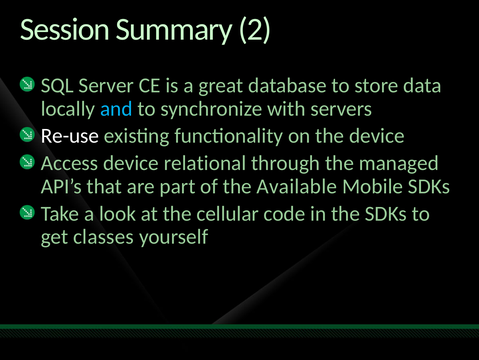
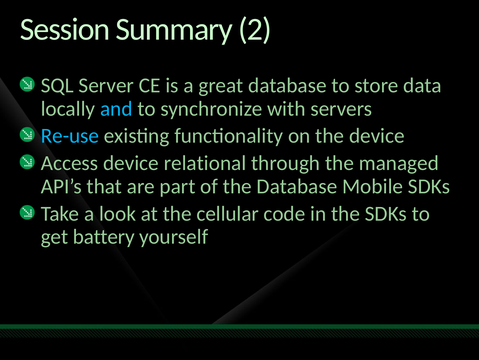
Re-use colour: white -> light blue
the Available: Available -> Database
classes: classes -> battery
